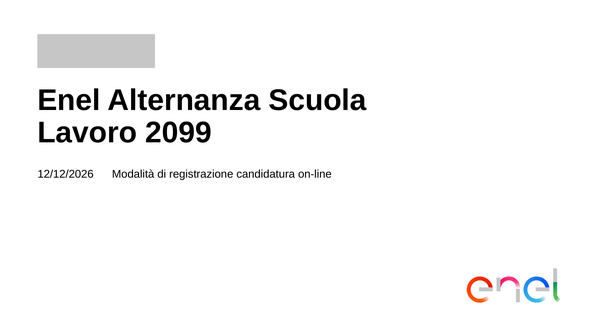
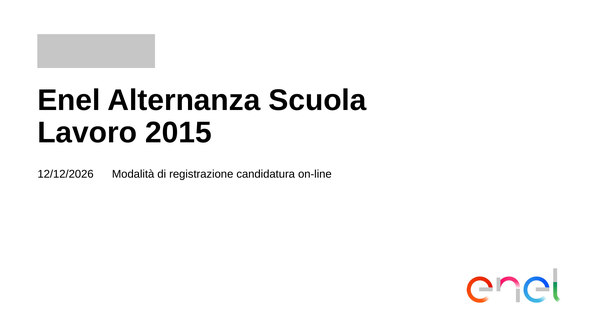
2099: 2099 -> 2015
